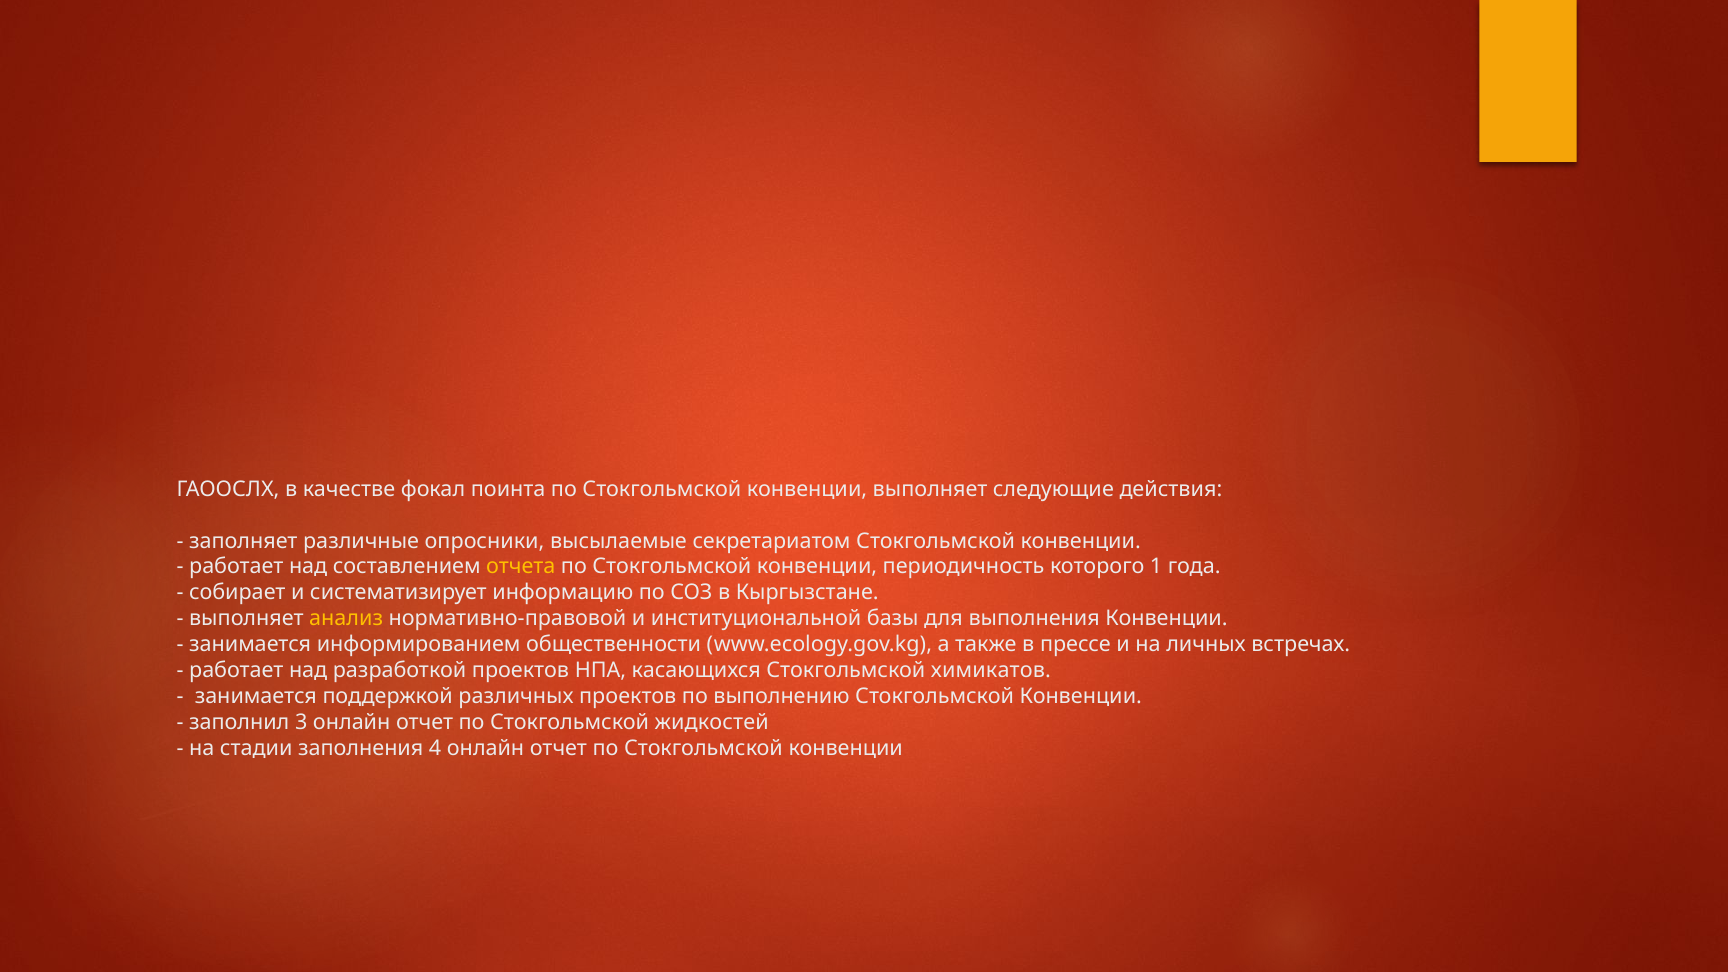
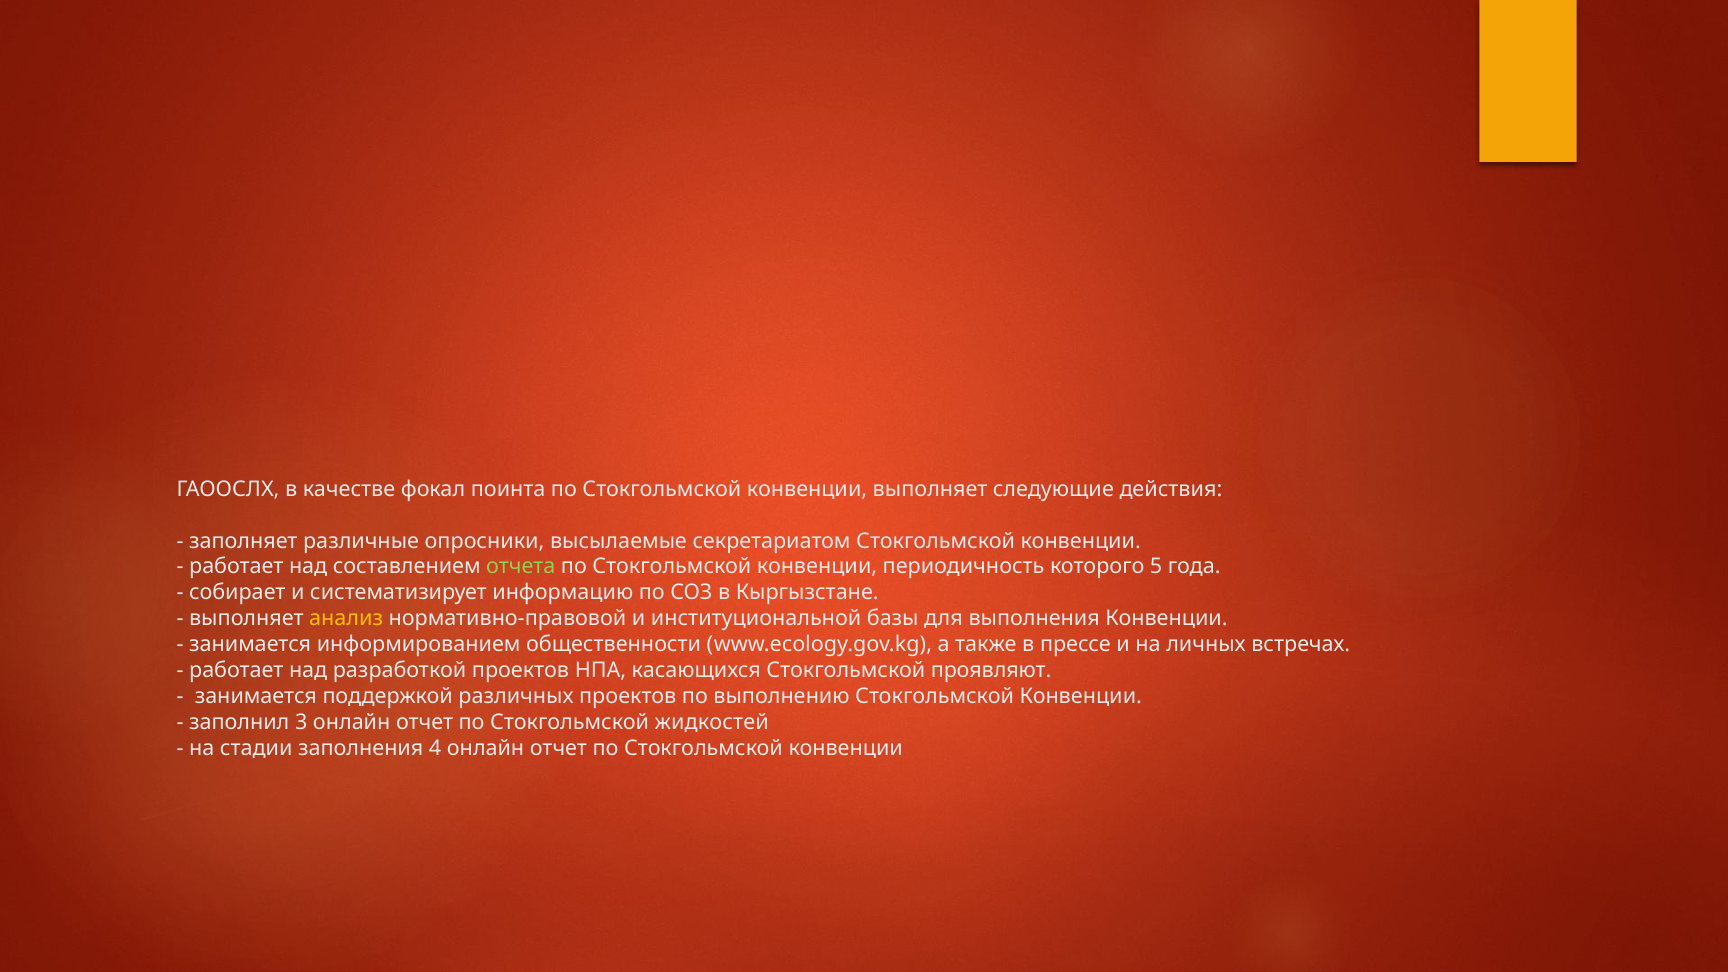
отчета colour: yellow -> light green
1: 1 -> 5
химикатов: химикатов -> проявляют
